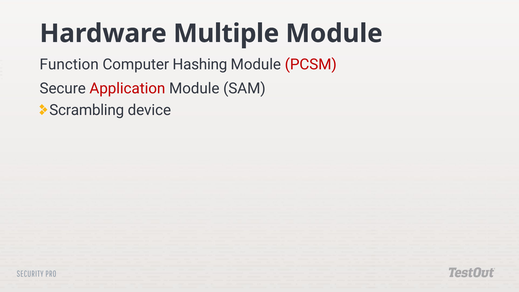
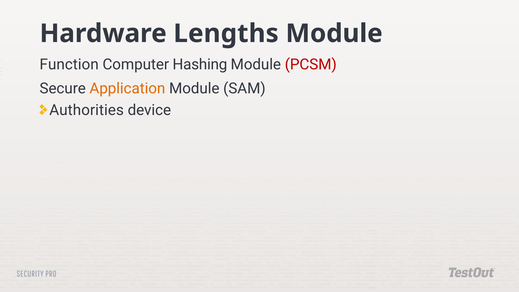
Multiple: Multiple -> Lengths
Application colour: red -> orange
Scrambling: Scrambling -> Authorities
